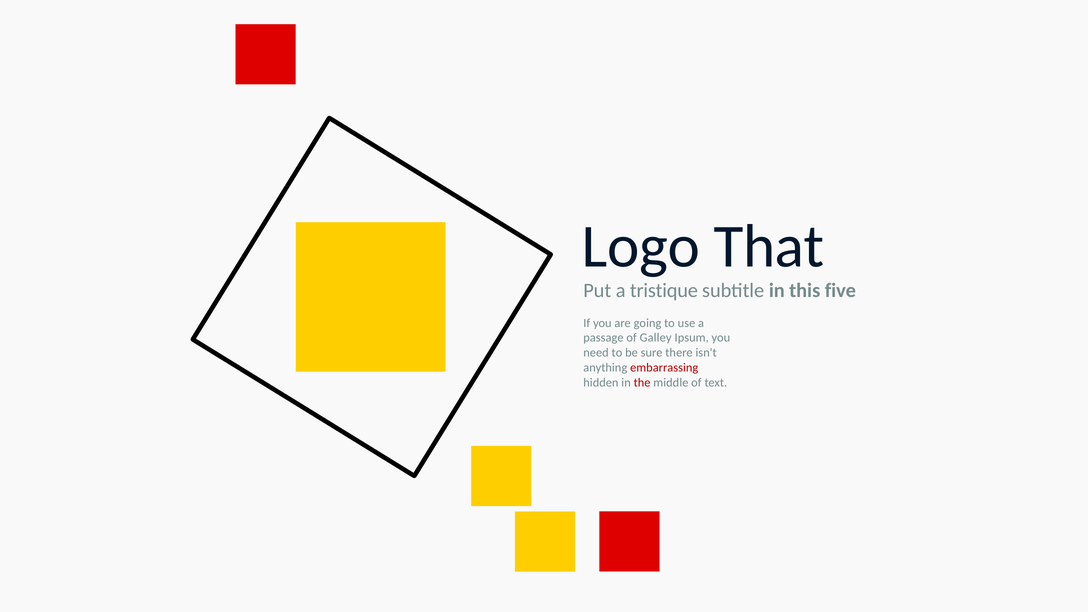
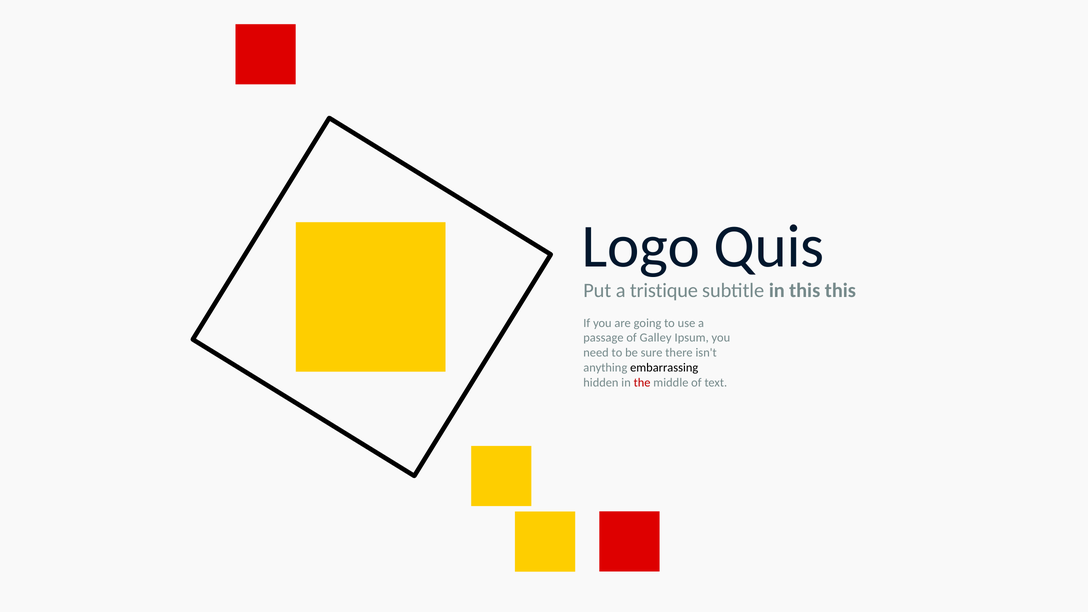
That: That -> Quis
this five: five -> this
embarrassing colour: red -> black
